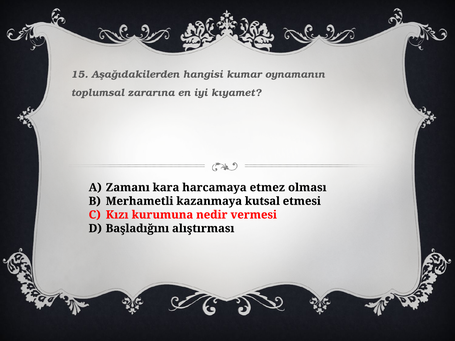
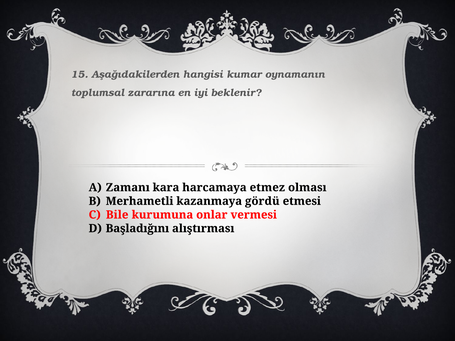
kıyamet: kıyamet -> beklenir
kutsal: kutsal -> gördü
Kızı: Kızı -> Bile
nedir: nedir -> onlar
